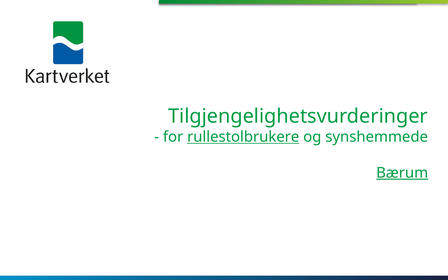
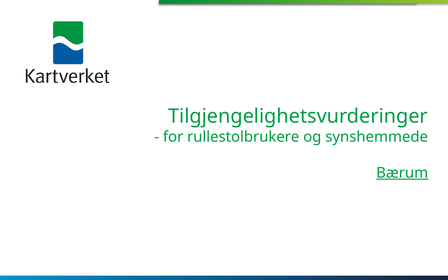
rullestolbrukere underline: present -> none
